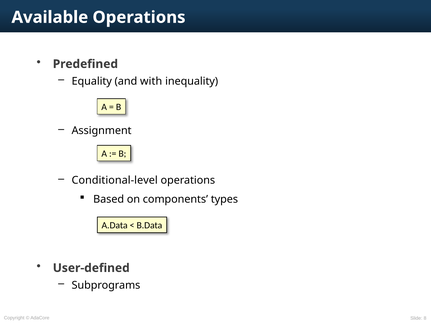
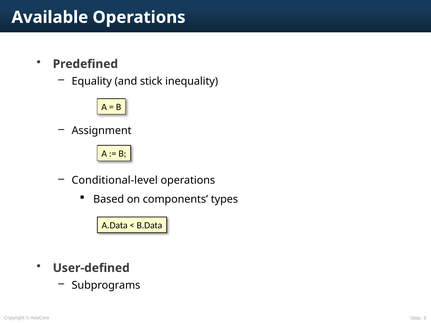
with: with -> stick
